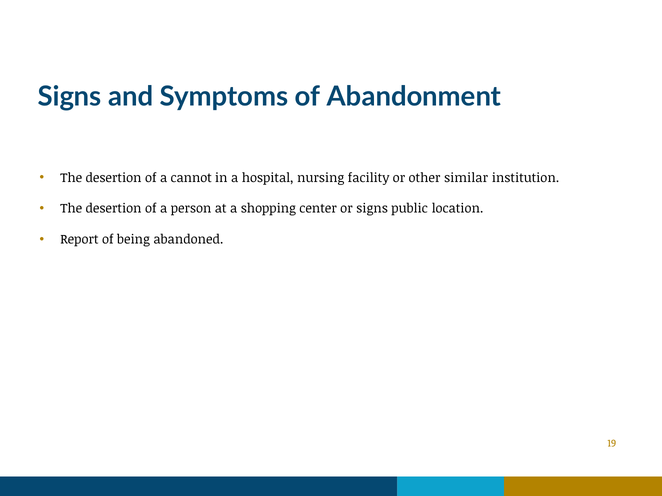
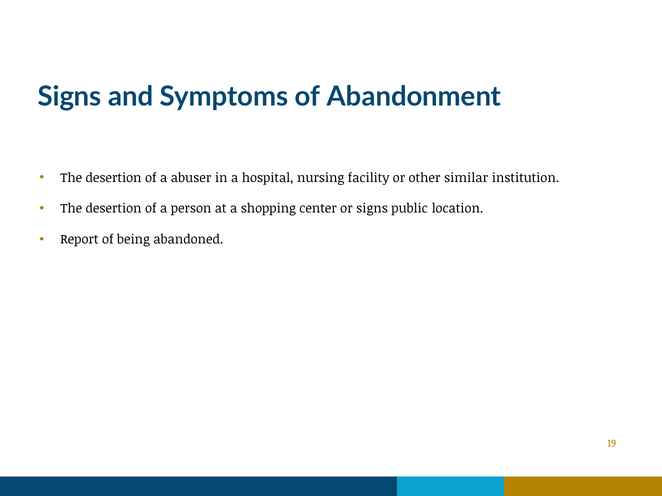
cannot: cannot -> abuser
